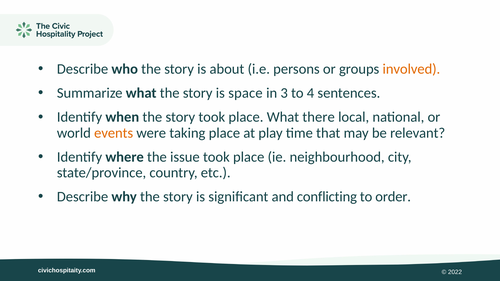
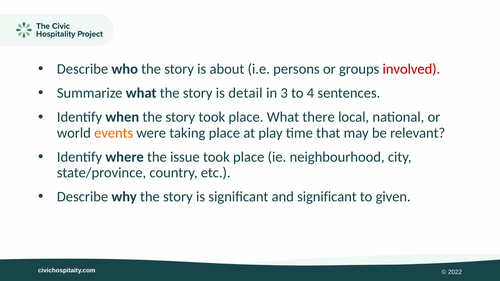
involved colour: orange -> red
space: space -> detail
and conflicting: conflicting -> significant
order: order -> given
